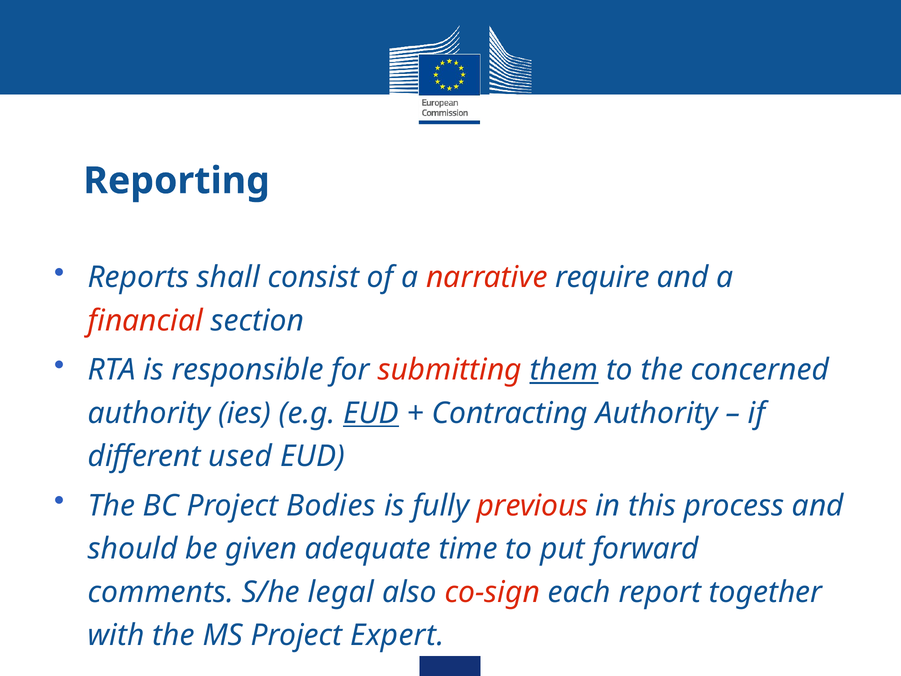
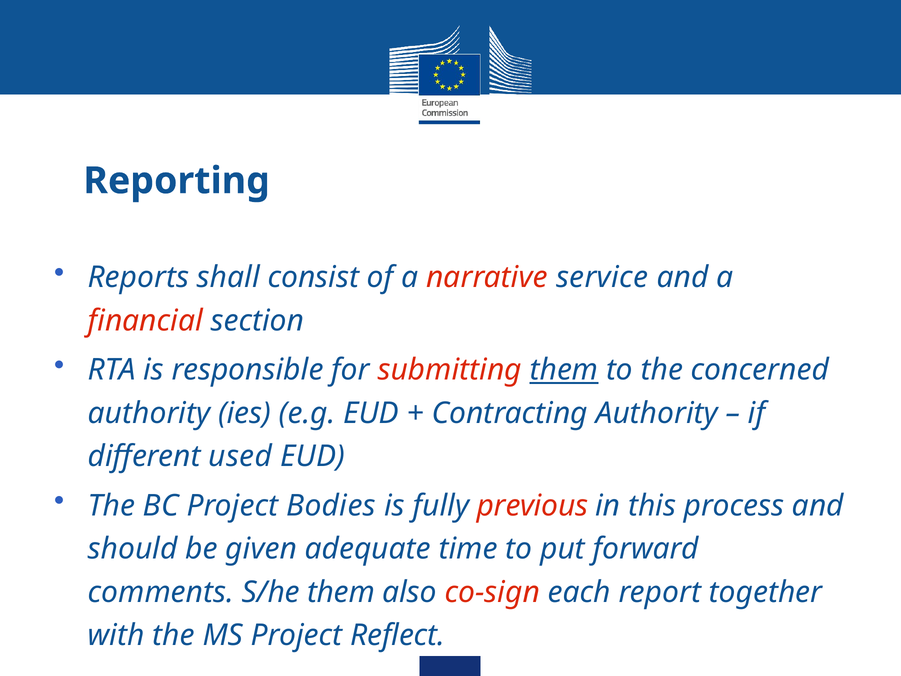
require: require -> service
EUD at (371, 413) underline: present -> none
S/he legal: legal -> them
Expert: Expert -> Reflect
